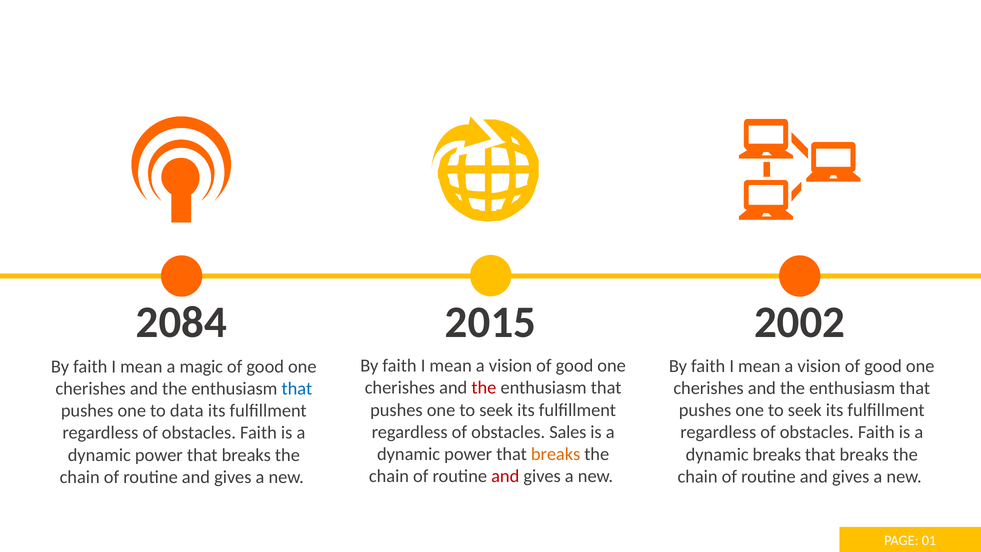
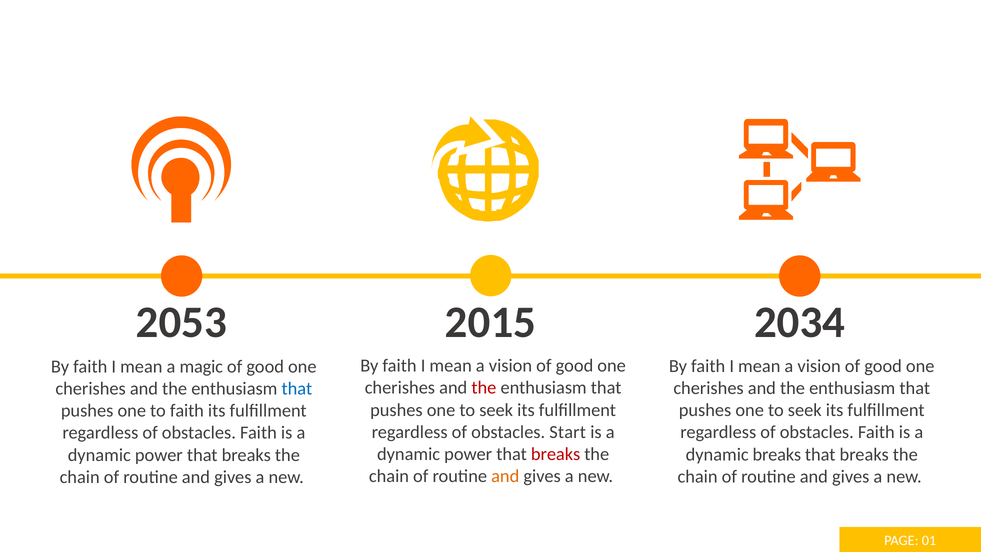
2084: 2084 -> 2053
2002: 2002 -> 2034
to data: data -> faith
Sales: Sales -> Start
breaks at (556, 454) colour: orange -> red
and at (505, 476) colour: red -> orange
